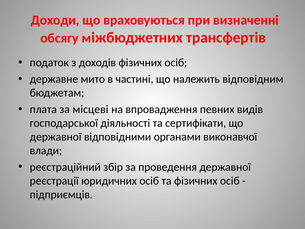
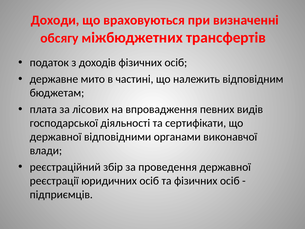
місцеві: місцеві -> лісових
